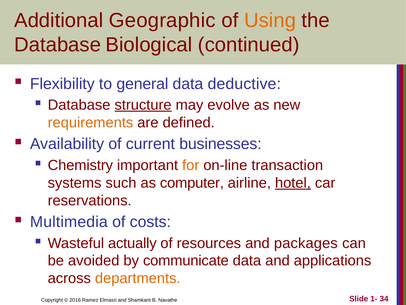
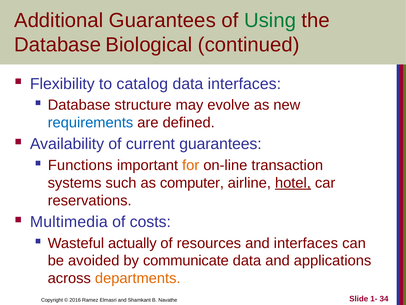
Additional Geographic: Geographic -> Guarantees
Using colour: orange -> green
general: general -> catalog
data deductive: deductive -> interfaces
structure underline: present -> none
requirements colour: orange -> blue
current businesses: businesses -> guarantees
Chemistry: Chemistry -> Functions
and packages: packages -> interfaces
